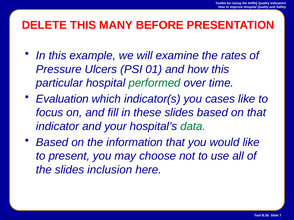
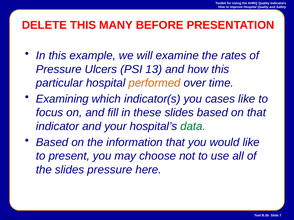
01: 01 -> 13
performed colour: green -> orange
Evaluation: Evaluation -> Examining
slides inclusion: inclusion -> pressure
